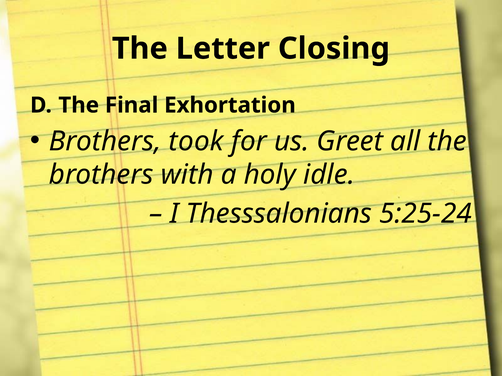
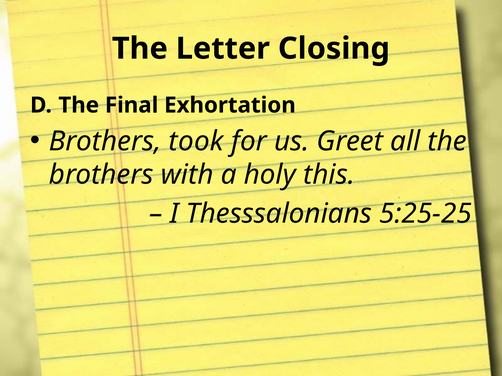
idle: idle -> this
5:25-24: 5:25-24 -> 5:25-25
